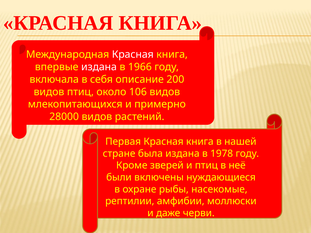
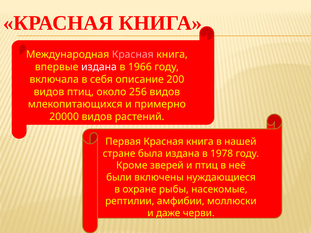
Красная at (133, 55) colour: white -> pink
106: 106 -> 256
28000: 28000 -> 20000
